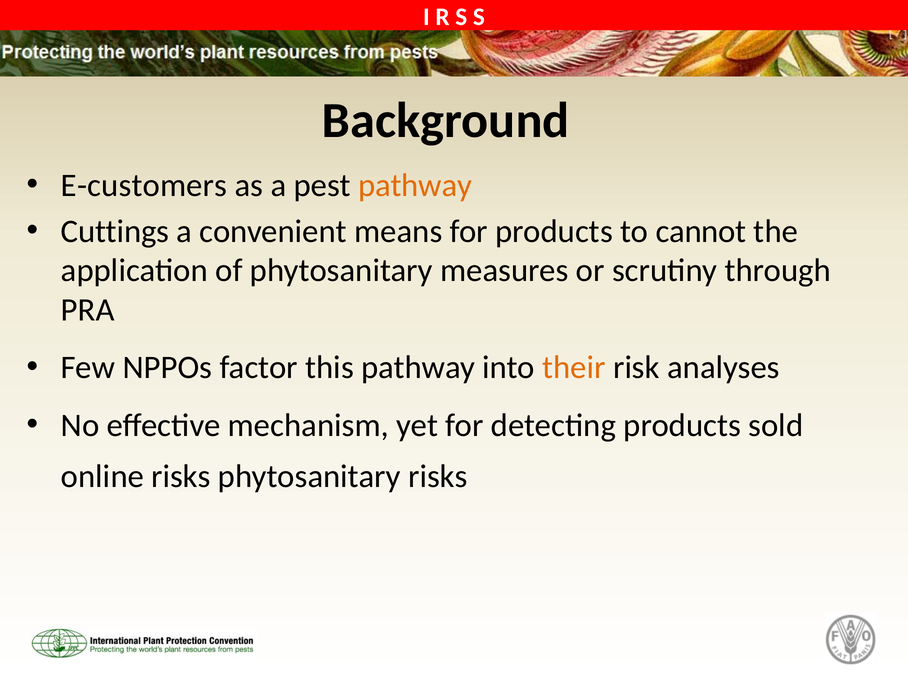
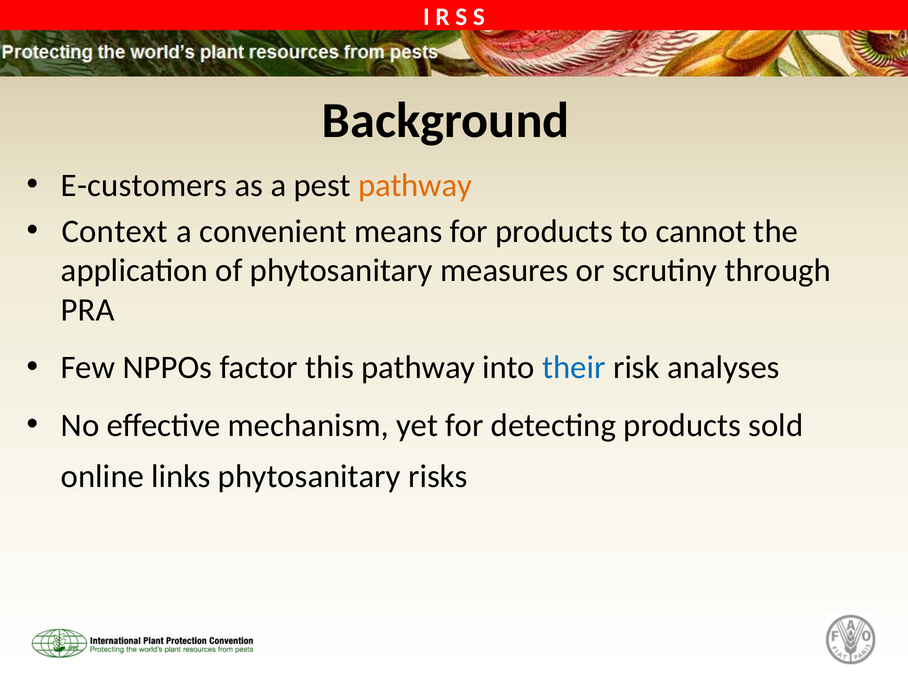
Cuttings: Cuttings -> Context
their colour: orange -> blue
online risks: risks -> links
